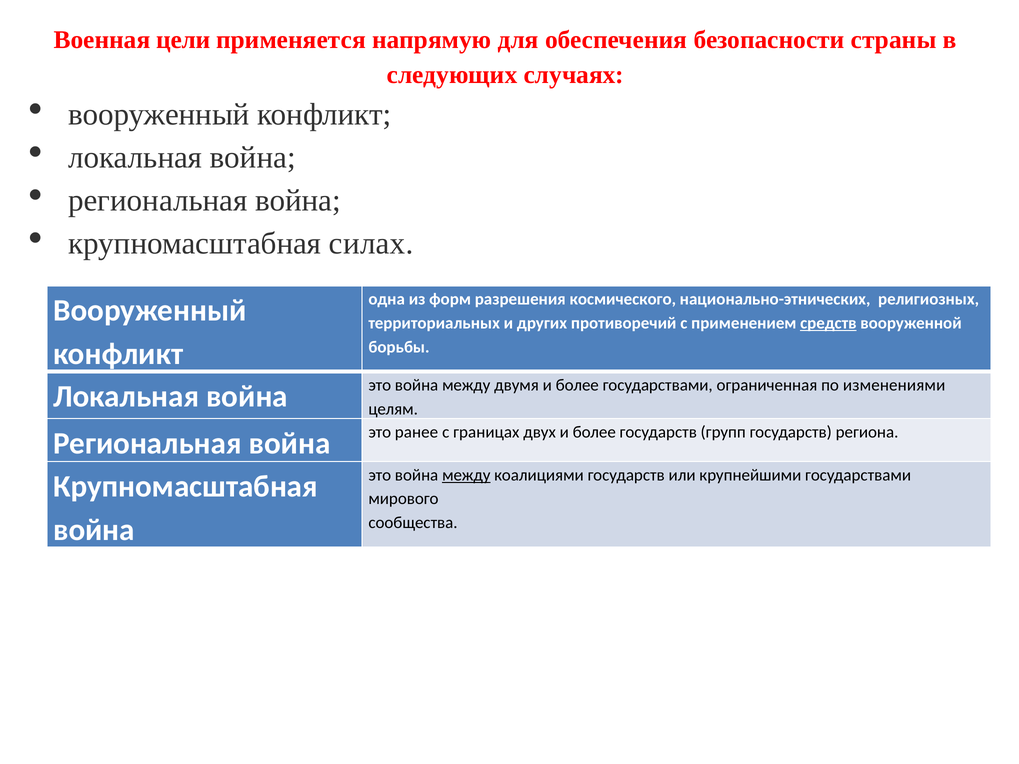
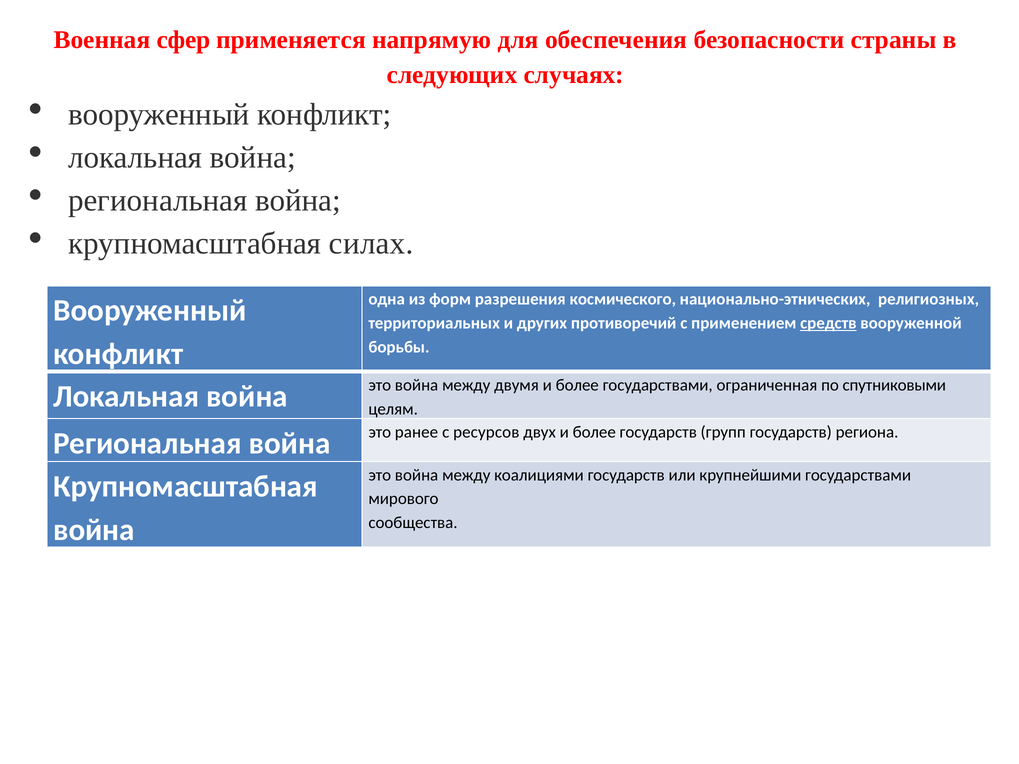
цели: цели -> сфер
изменениями: изменениями -> спутниковыми
границах: границах -> ресурсов
между at (466, 475) underline: present -> none
